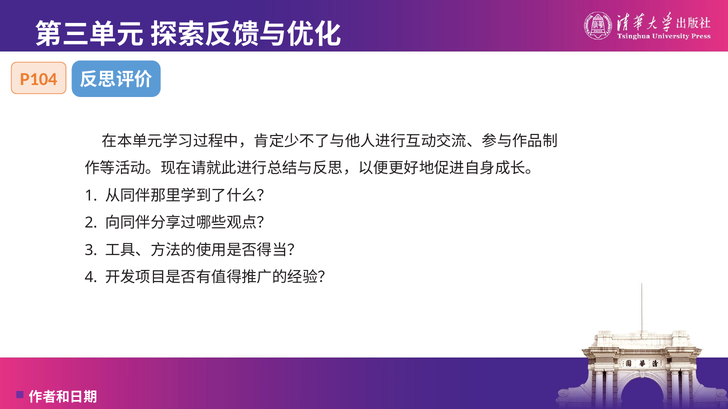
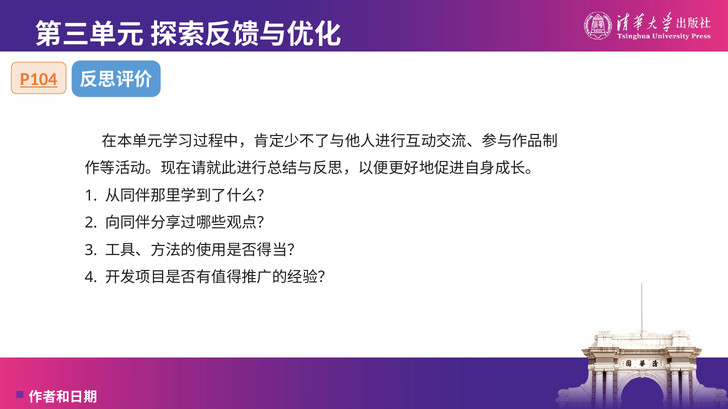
P104 underline: none -> present
